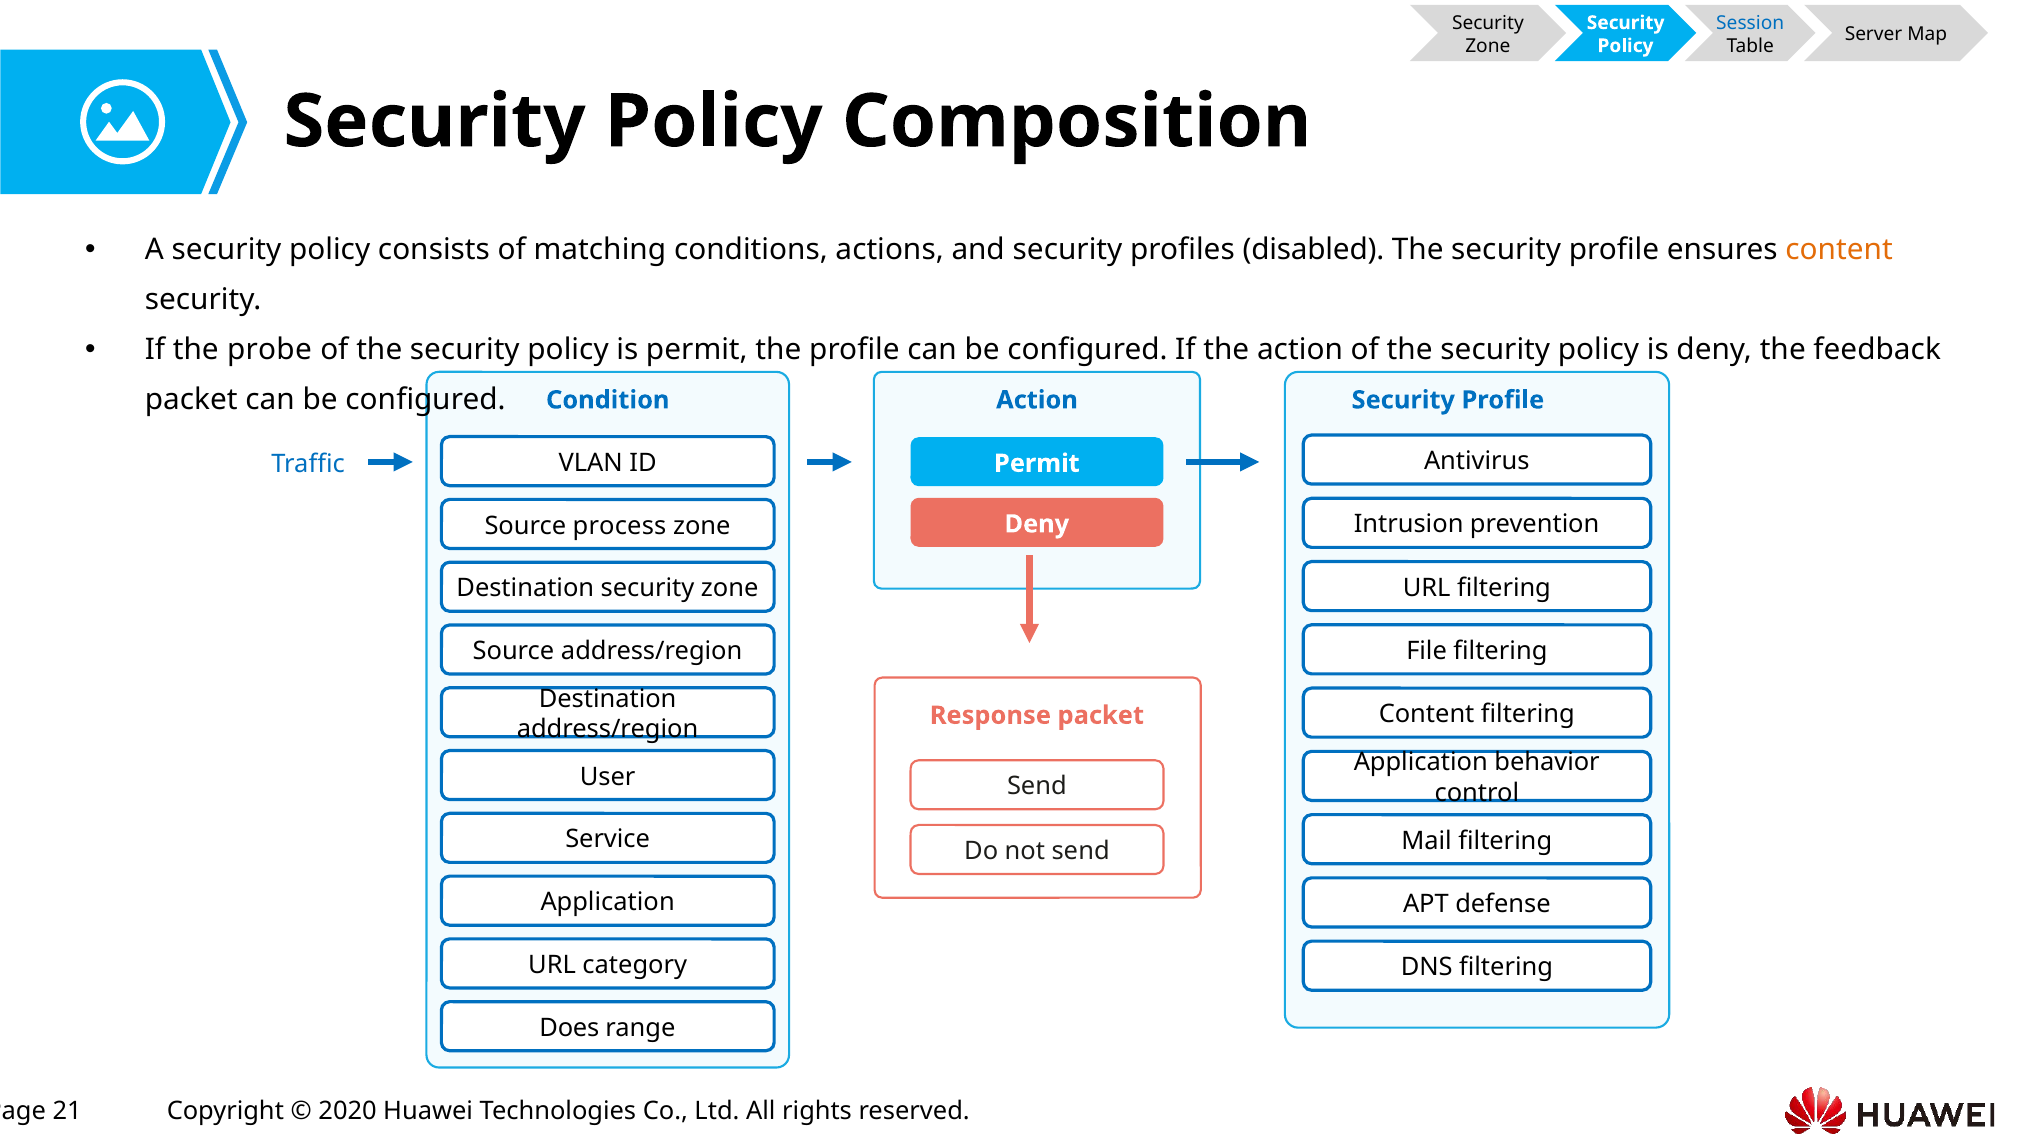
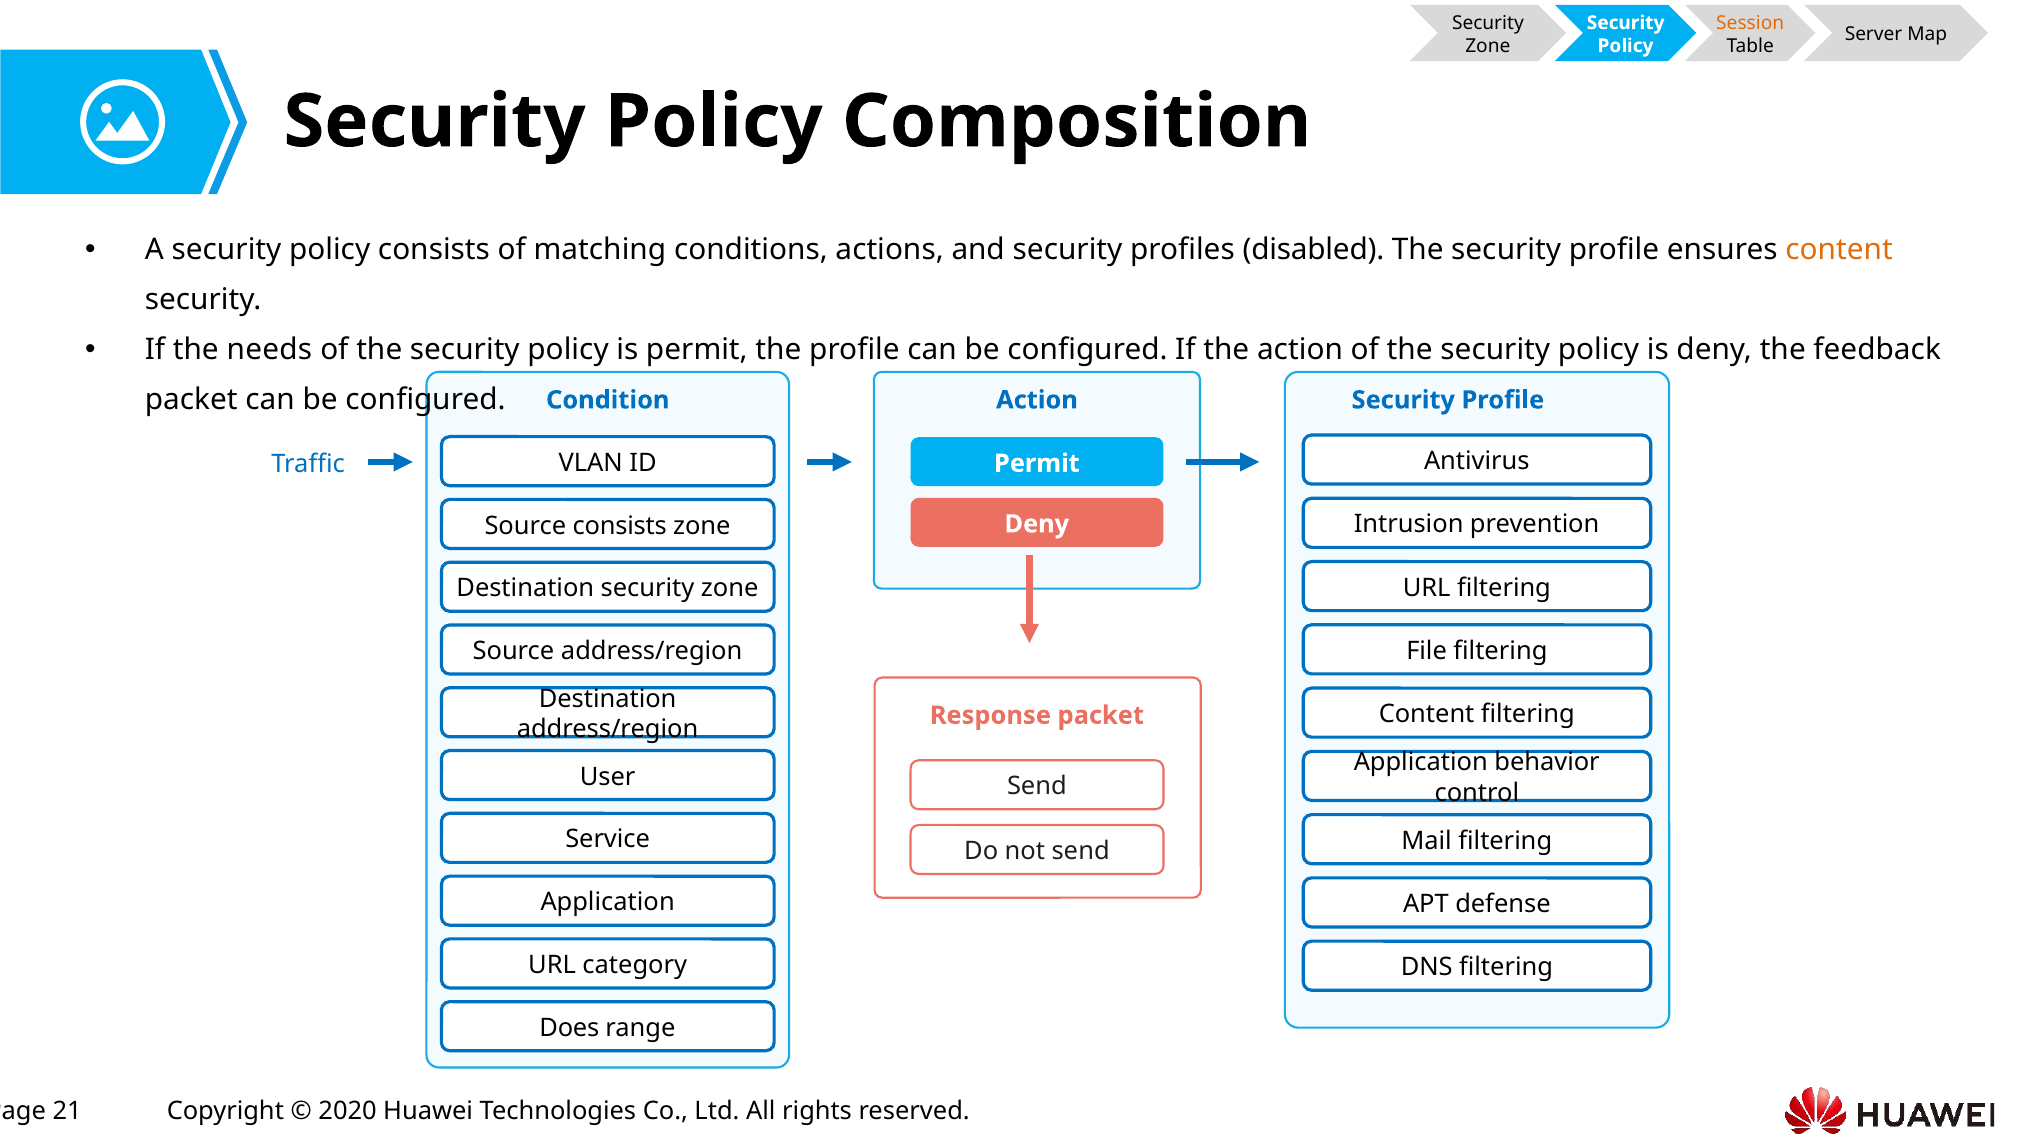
Session colour: blue -> orange
probe: probe -> needs
Source process: process -> consists
